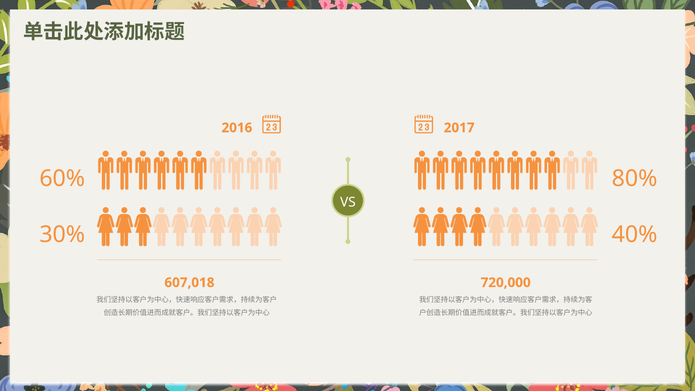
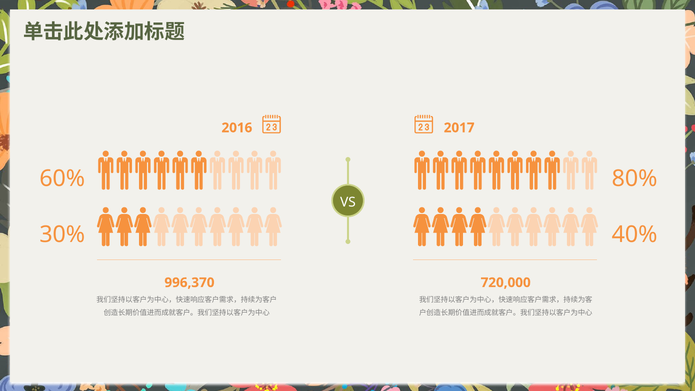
607,018: 607,018 -> 996,370
